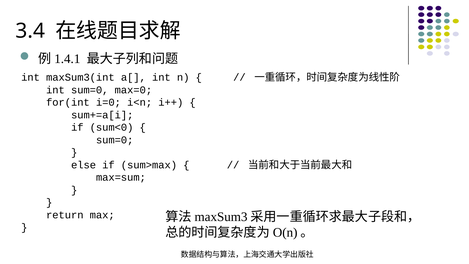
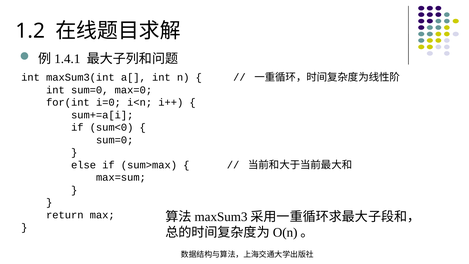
3.4: 3.4 -> 1.2
